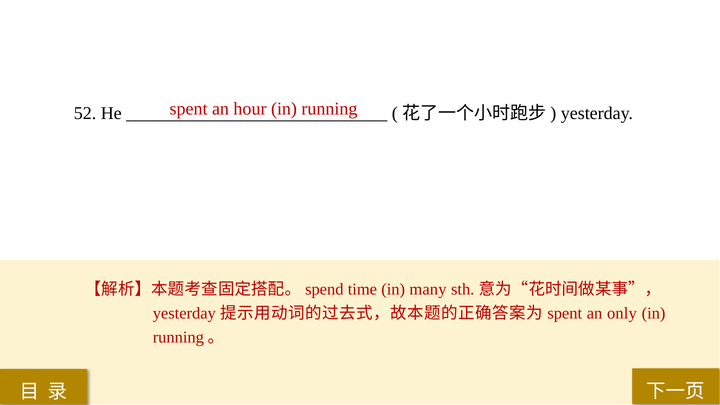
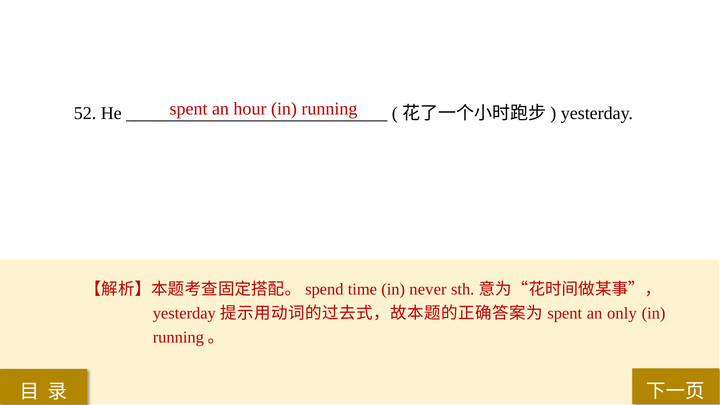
many: many -> never
